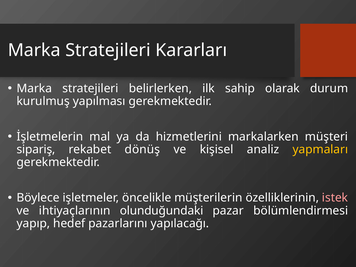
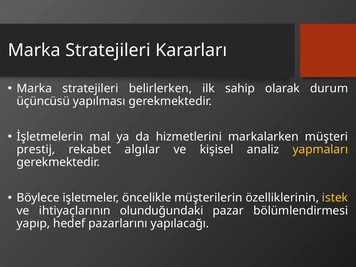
kurulmuş: kurulmuş -> üçüncüsü
sipariş: sipariş -> prestij
dönüş: dönüş -> algılar
istek colour: pink -> yellow
